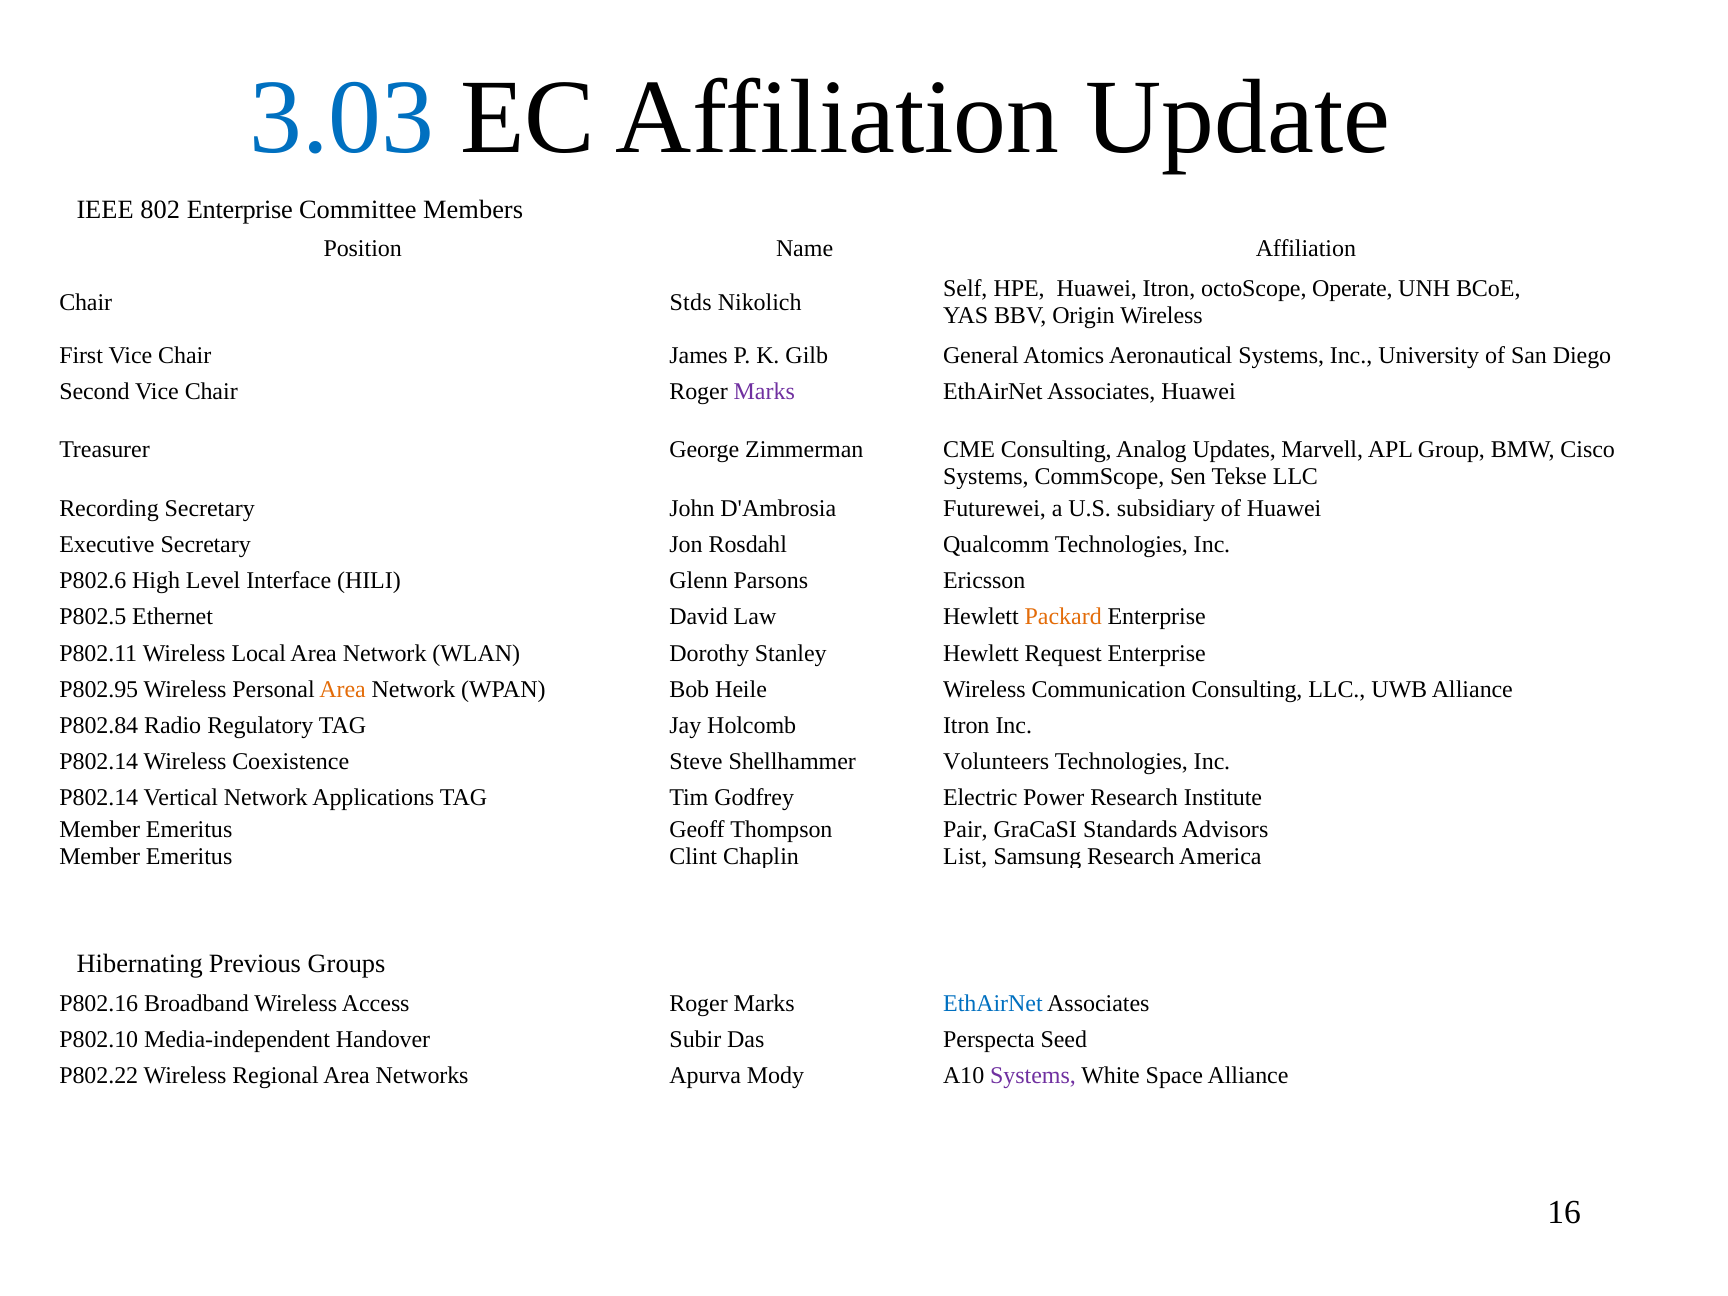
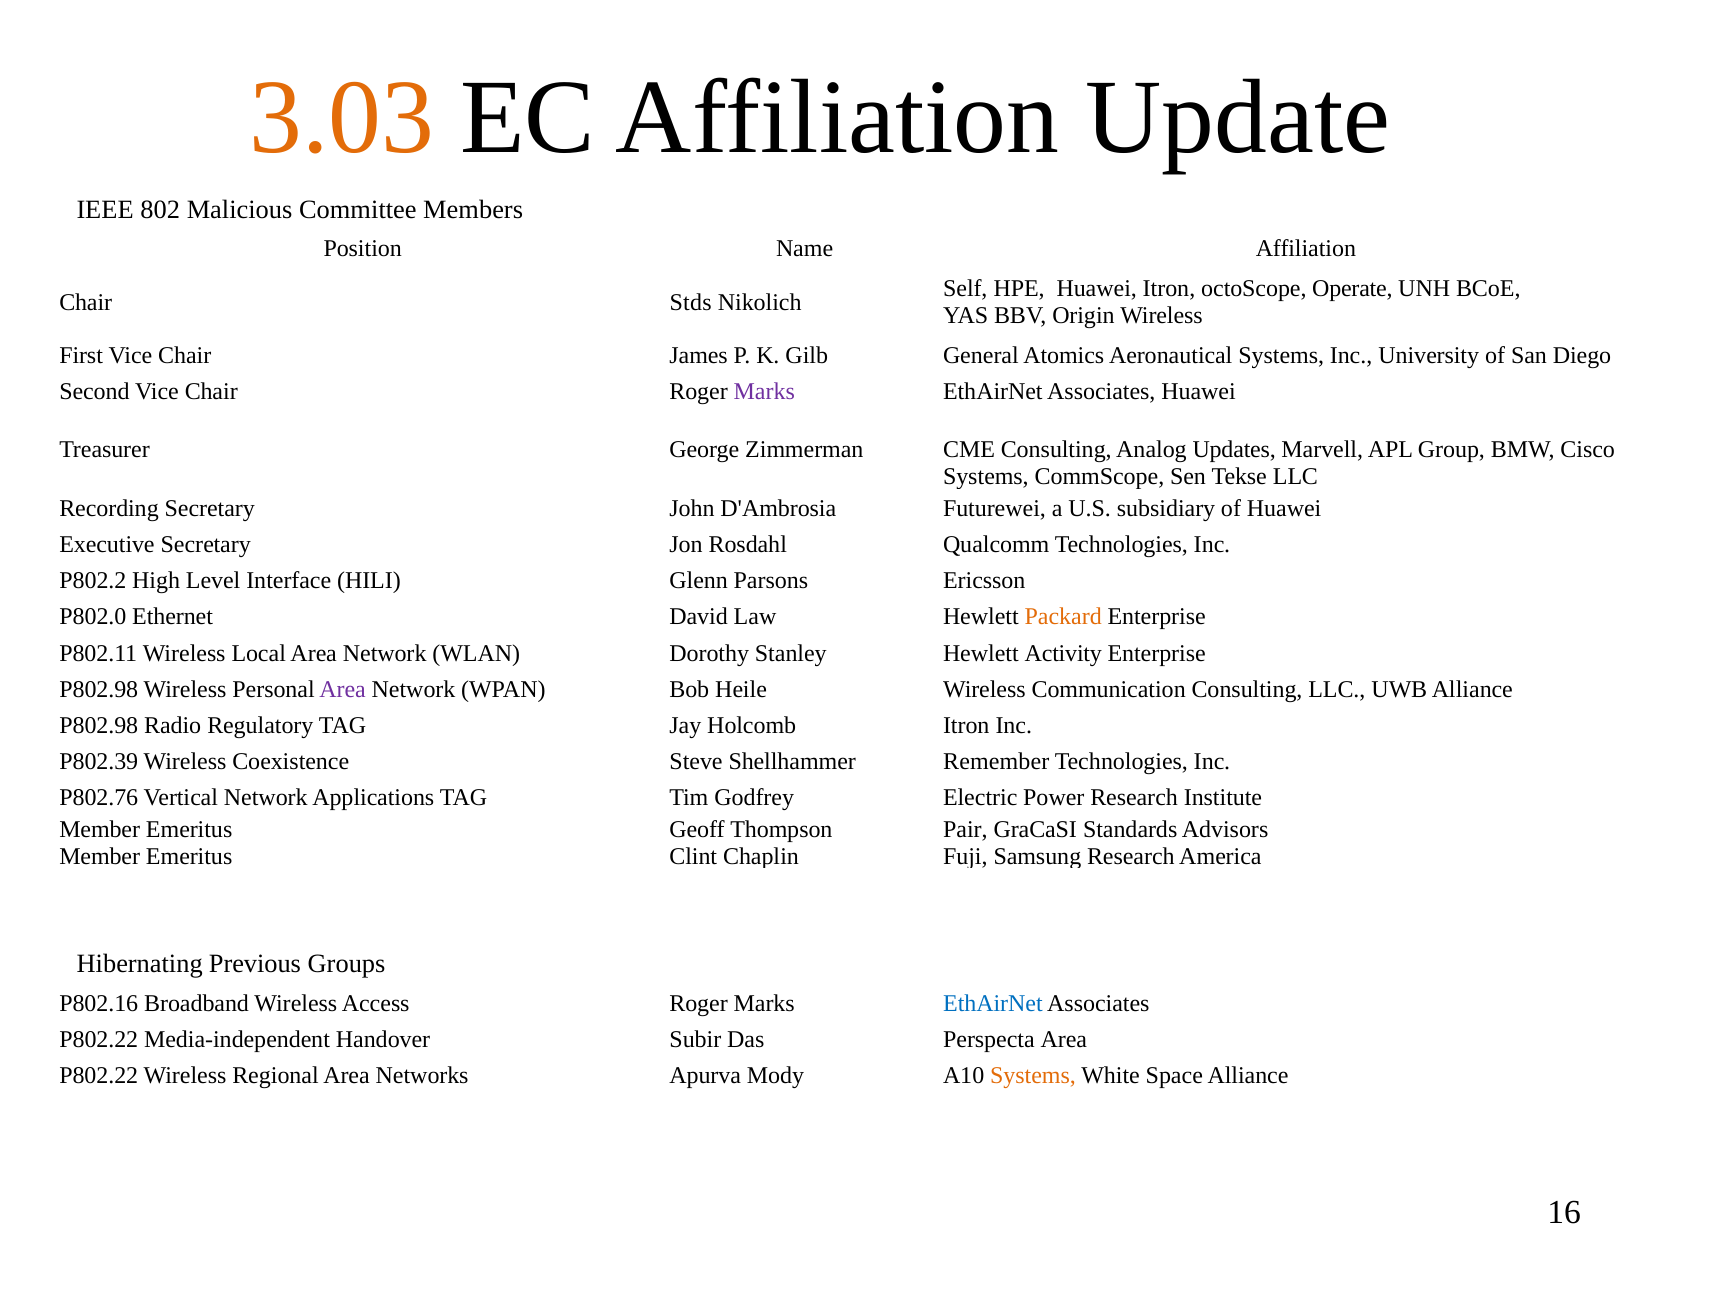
3.03 colour: blue -> orange
802 Enterprise: Enterprise -> Malicious
P802.6: P802.6 -> P802.2
P802.5: P802.5 -> P802.0
Request: Request -> Activity
P802.95 at (99, 689): P802.95 -> P802.98
Area at (343, 689) colour: orange -> purple
P802.84 at (99, 725): P802.84 -> P802.98
P802.14 at (99, 762): P802.14 -> P802.39
Volunteers: Volunteers -> Remember
P802.14 at (99, 798): P802.14 -> P802.76
List: List -> Fuji
P802.10 at (99, 1039): P802.10 -> P802.22
Perspecta Seed: Seed -> Area
Systems at (1033, 1076) colour: purple -> orange
